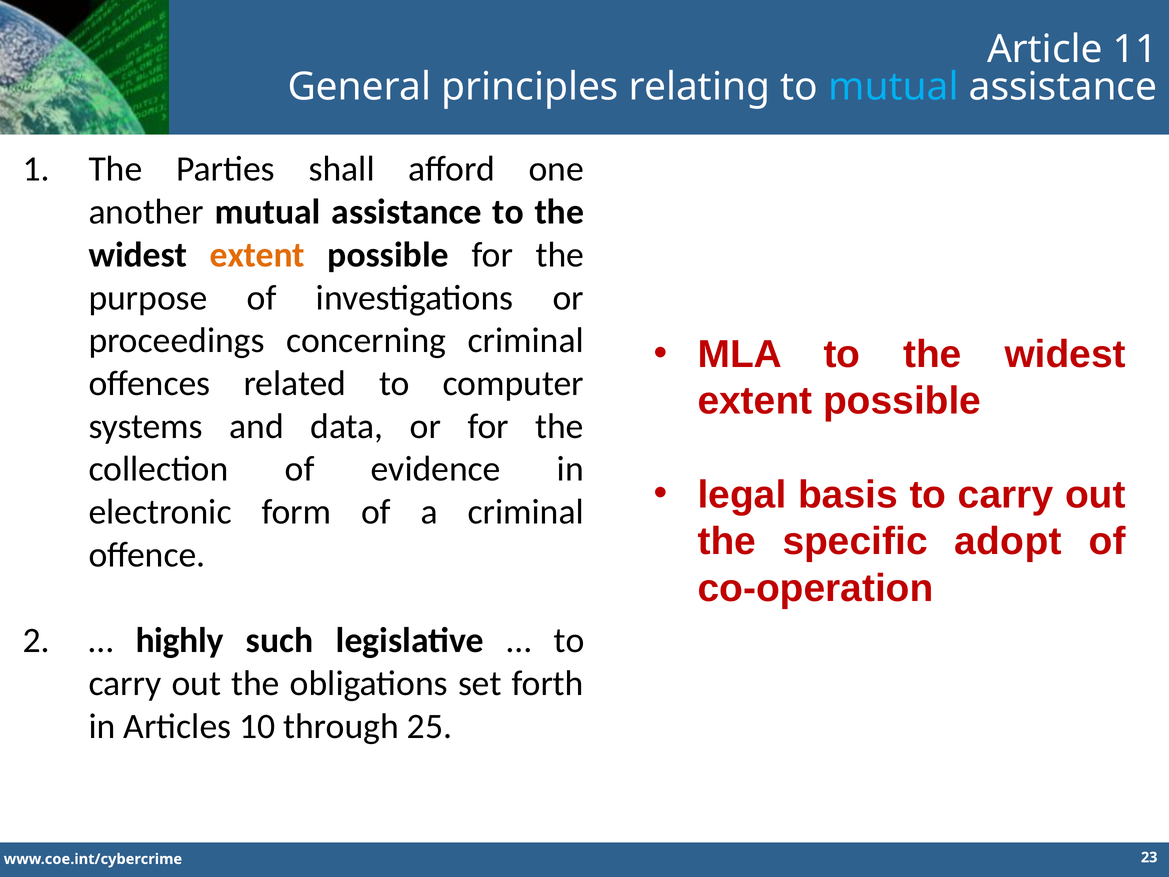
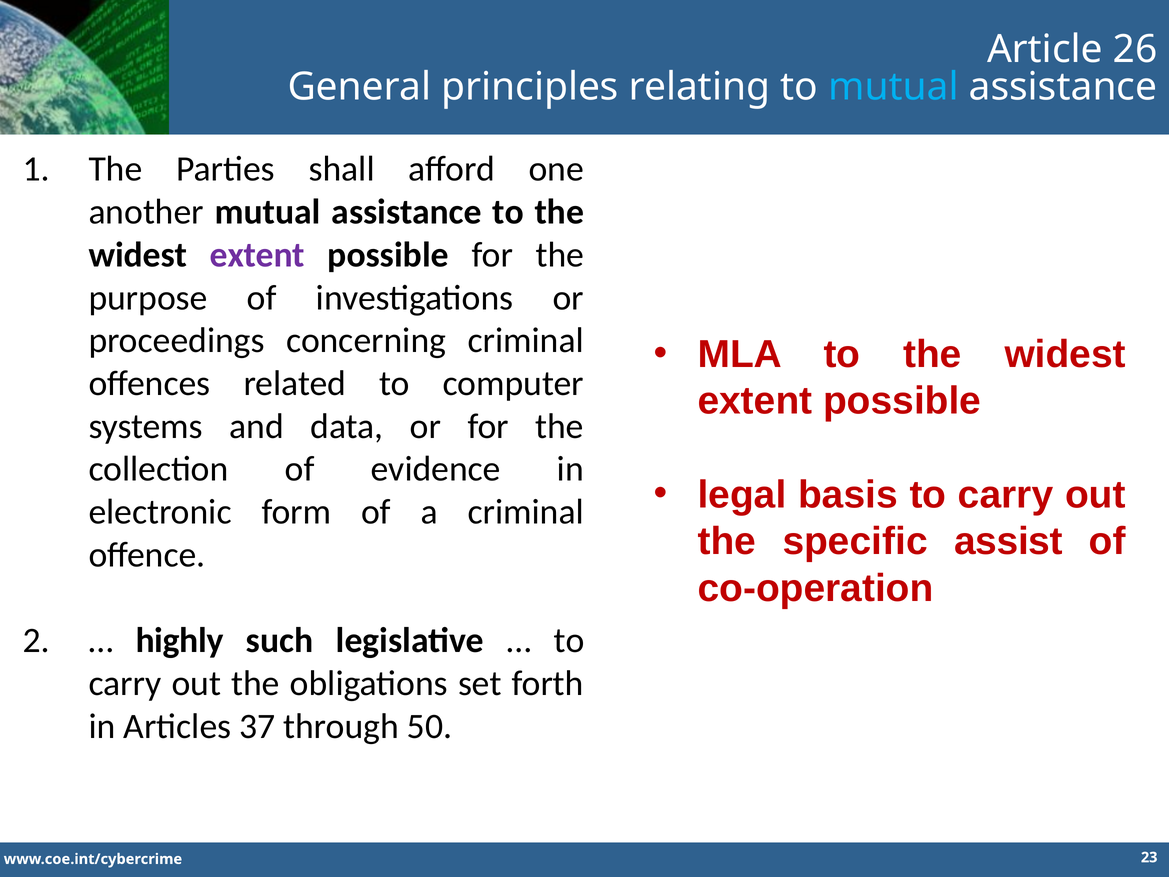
11: 11 -> 26
extent at (257, 255) colour: orange -> purple
adopt: adopt -> assist
10: 10 -> 37
25: 25 -> 50
